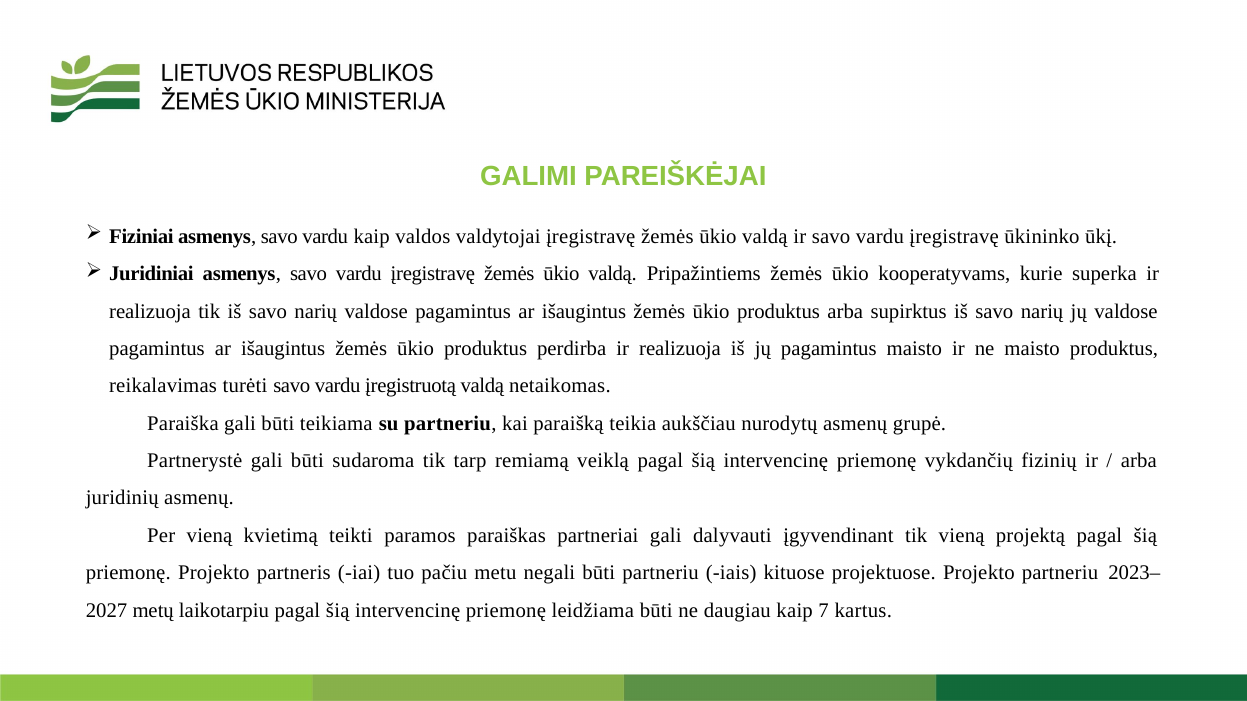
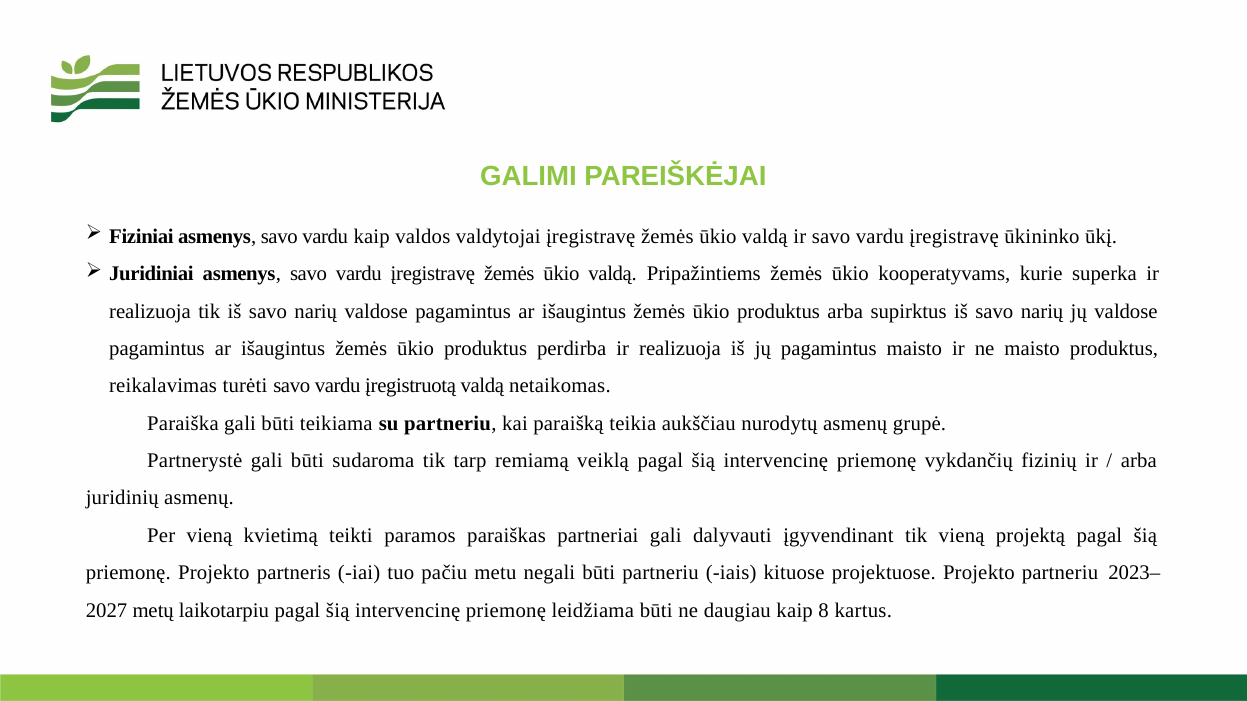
7: 7 -> 8
